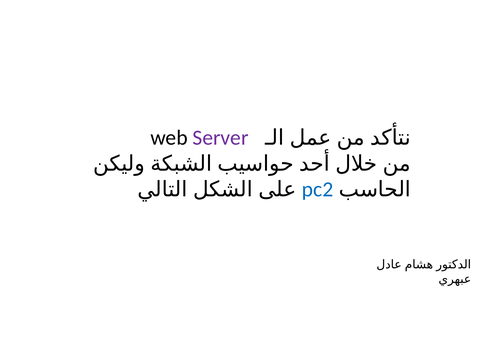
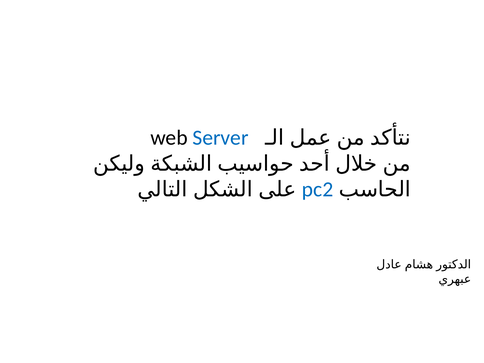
Server colour: purple -> blue
